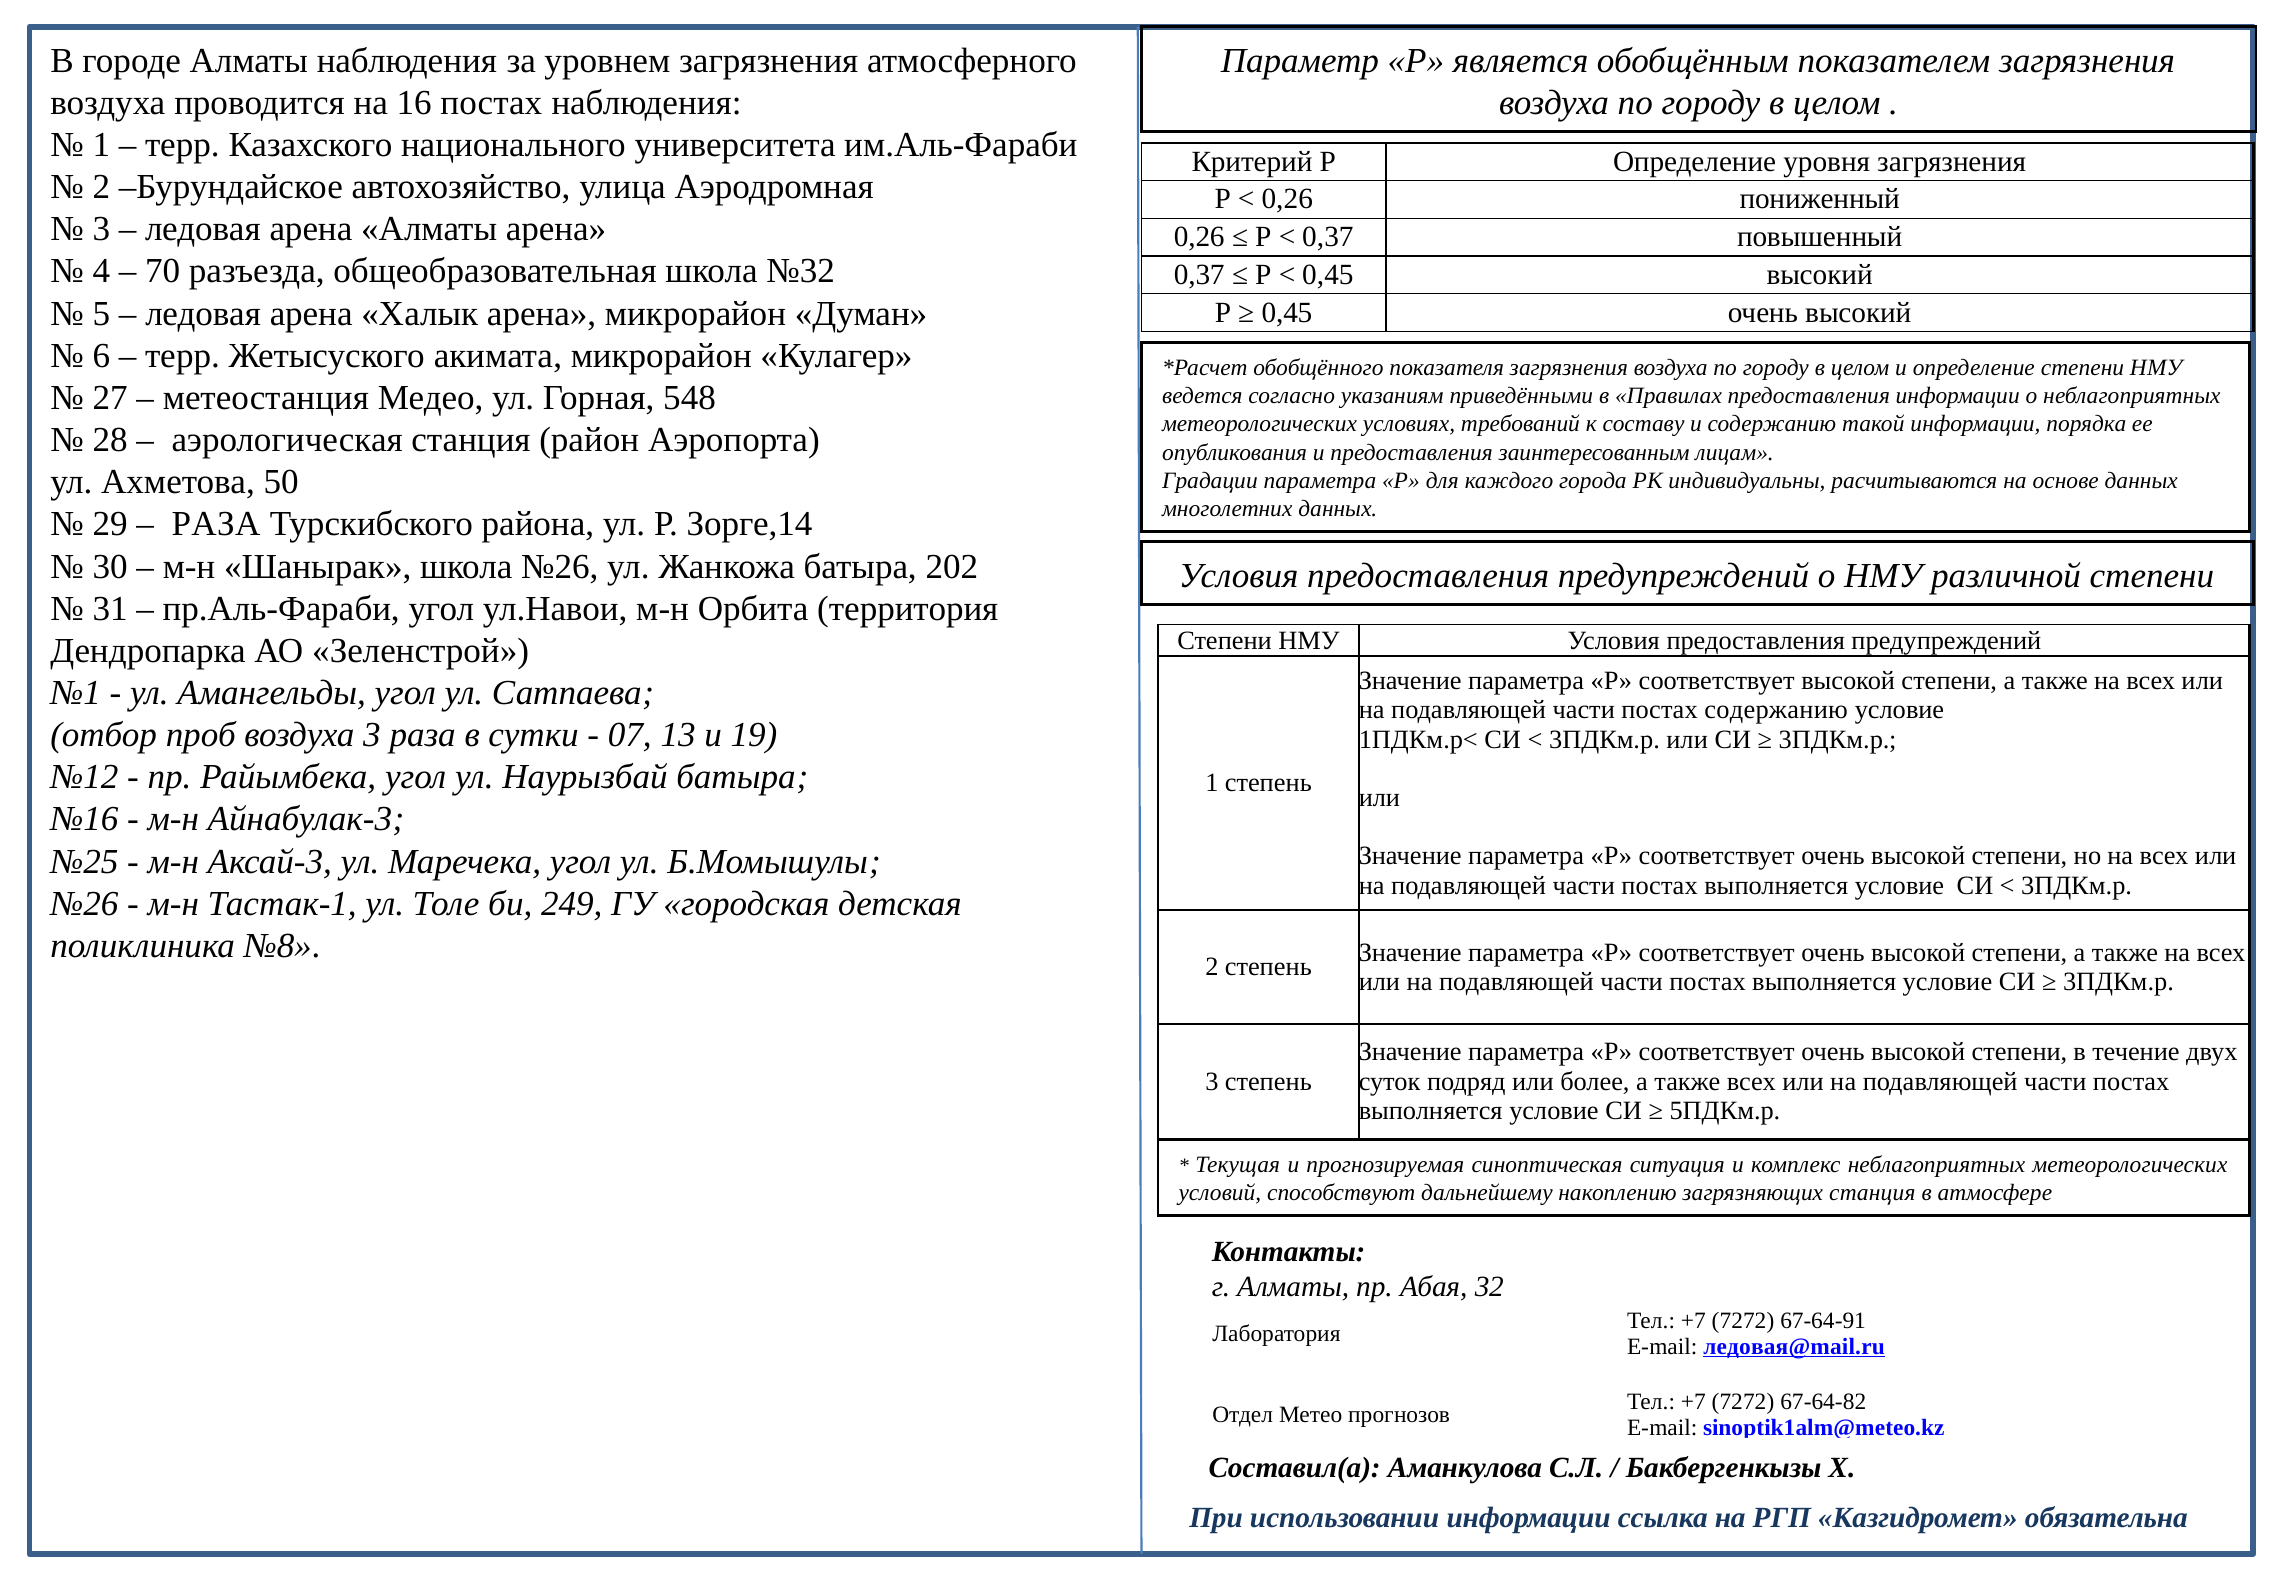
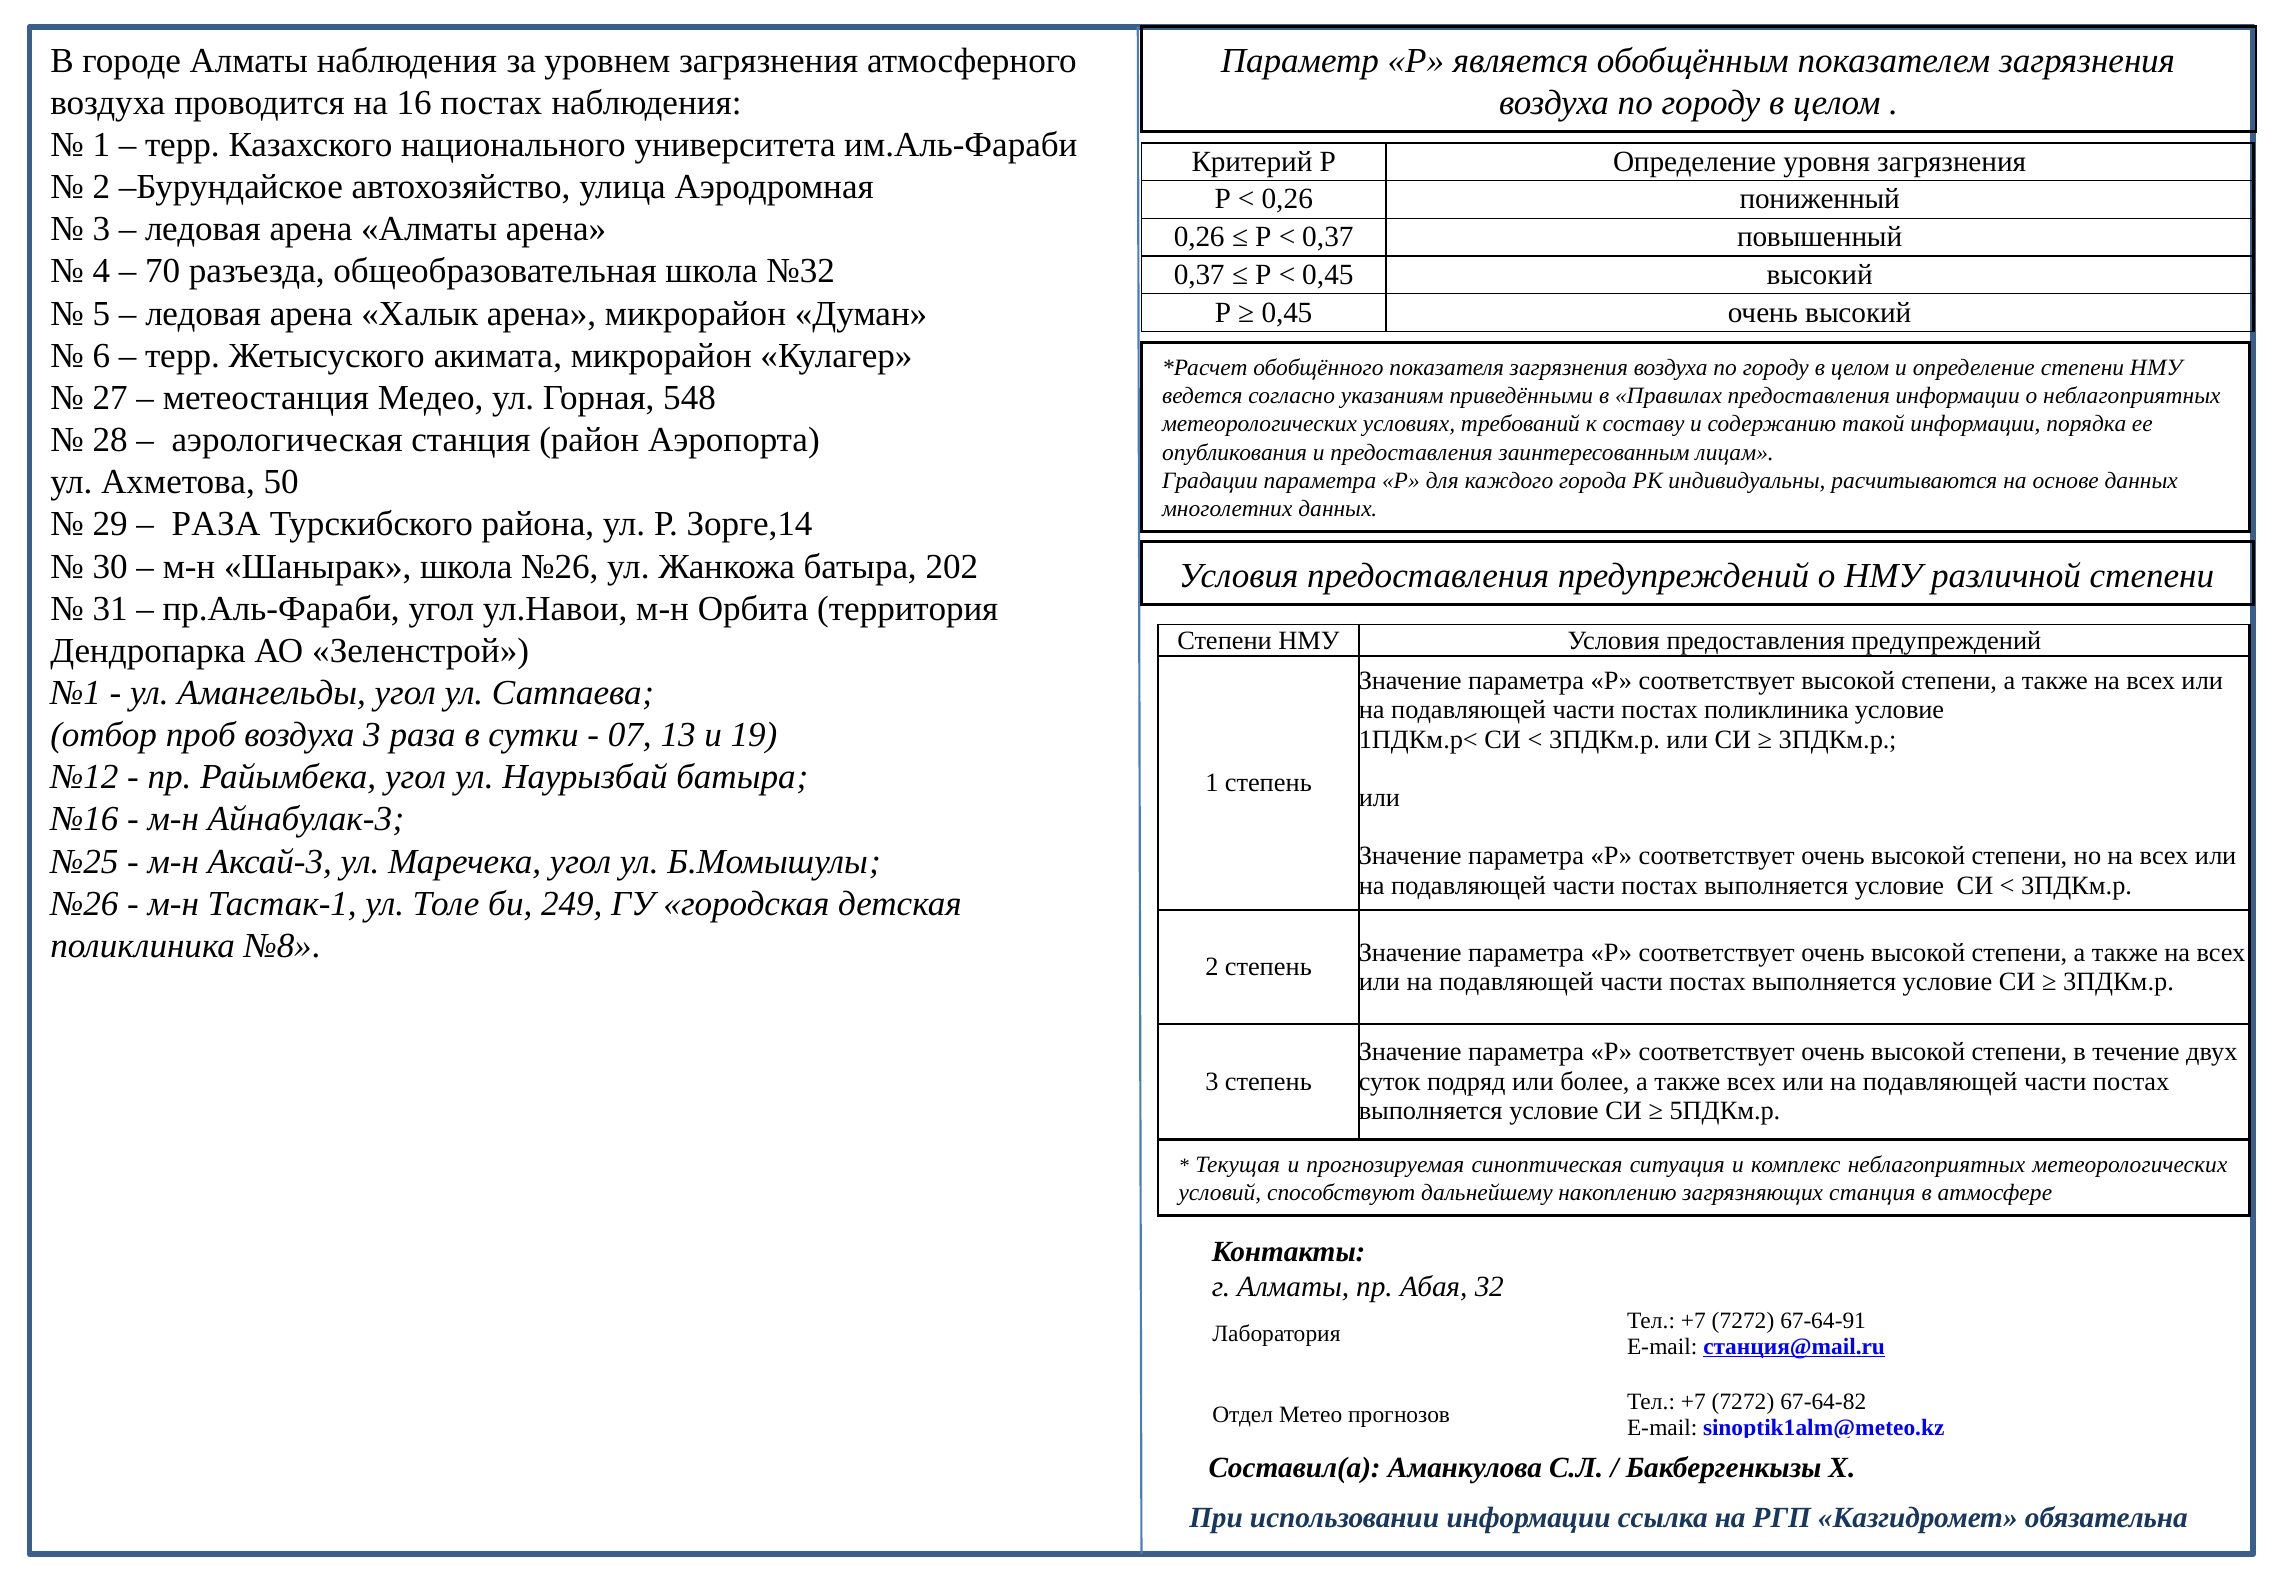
постах содержанию: содержанию -> поликлиника
ледовая@mail.ru: ледовая@mail.ru -> станция@mail.ru
